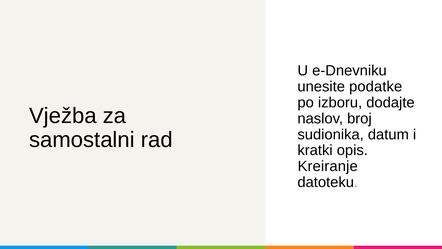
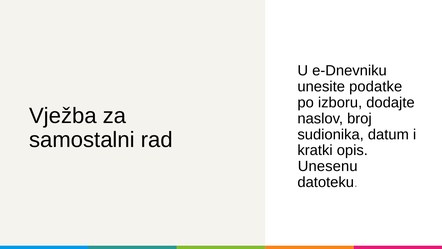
Kreiranje: Kreiranje -> Unesenu
